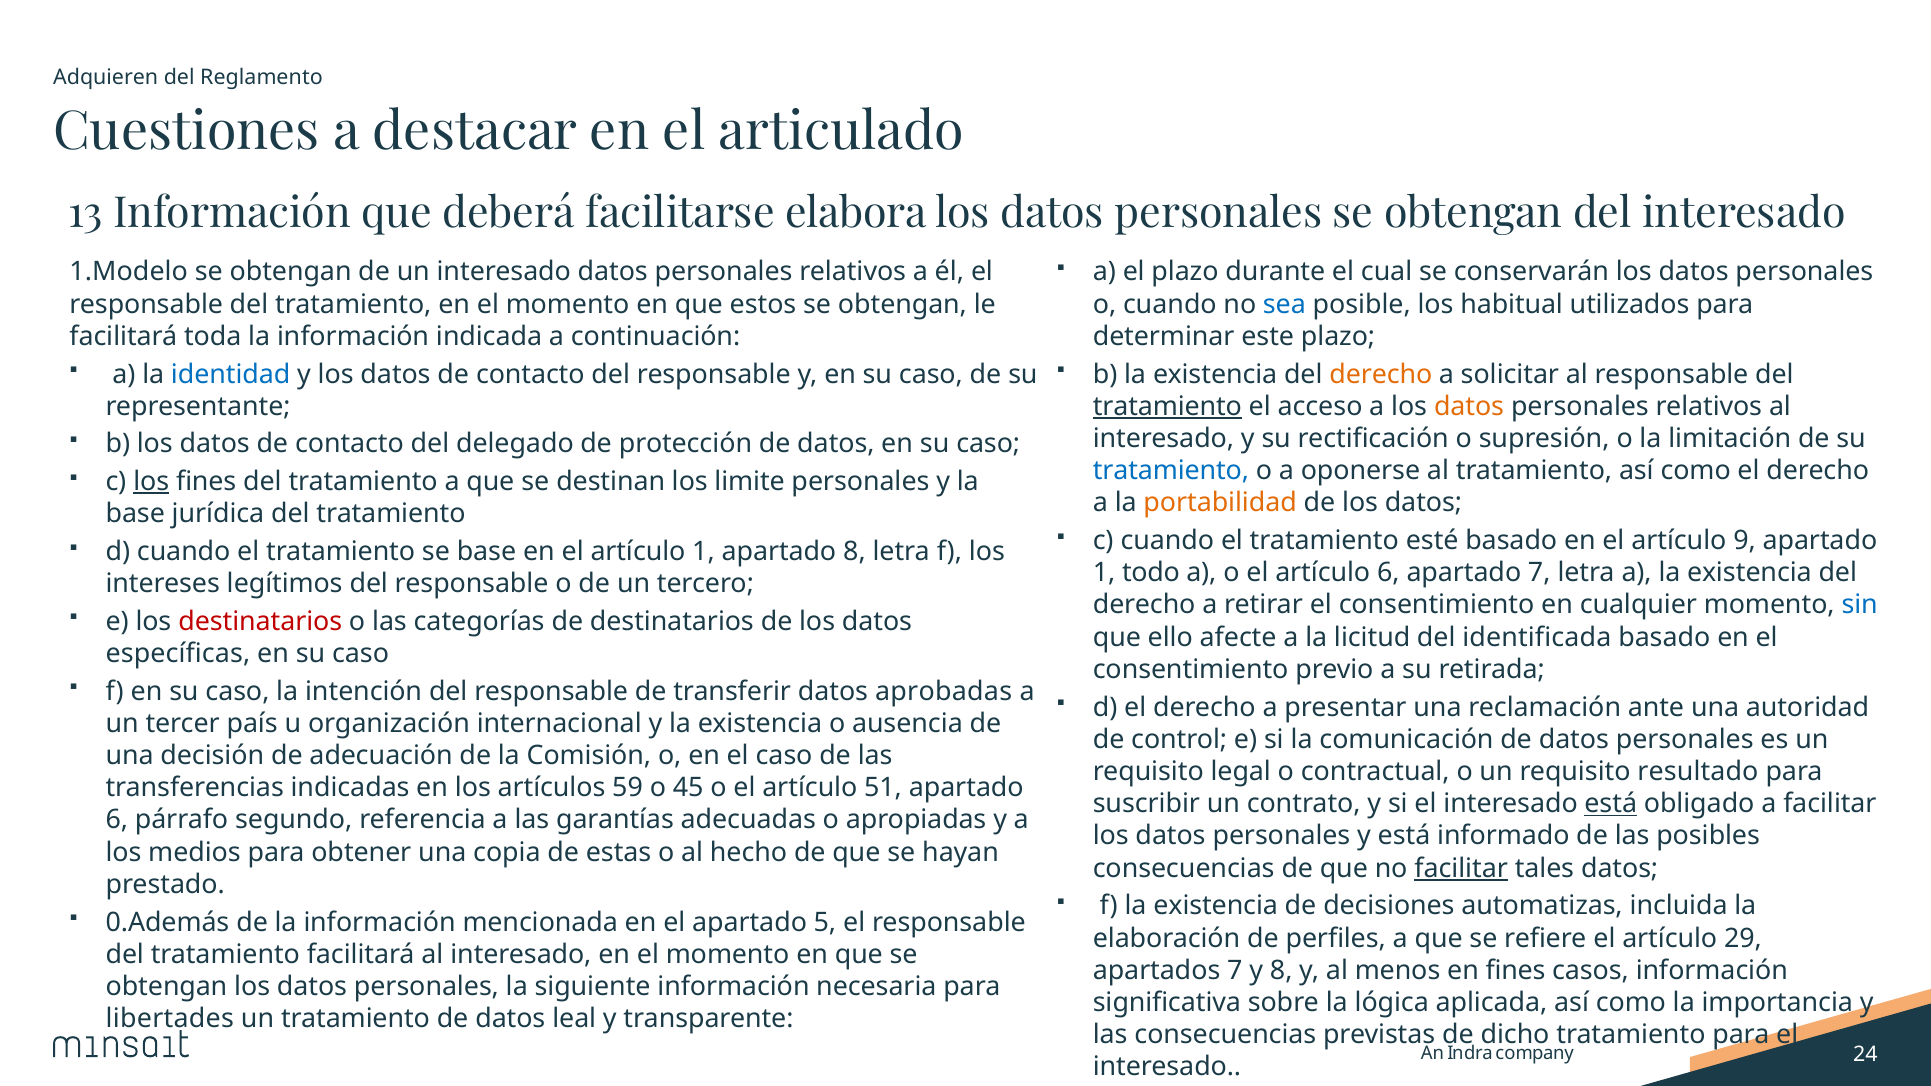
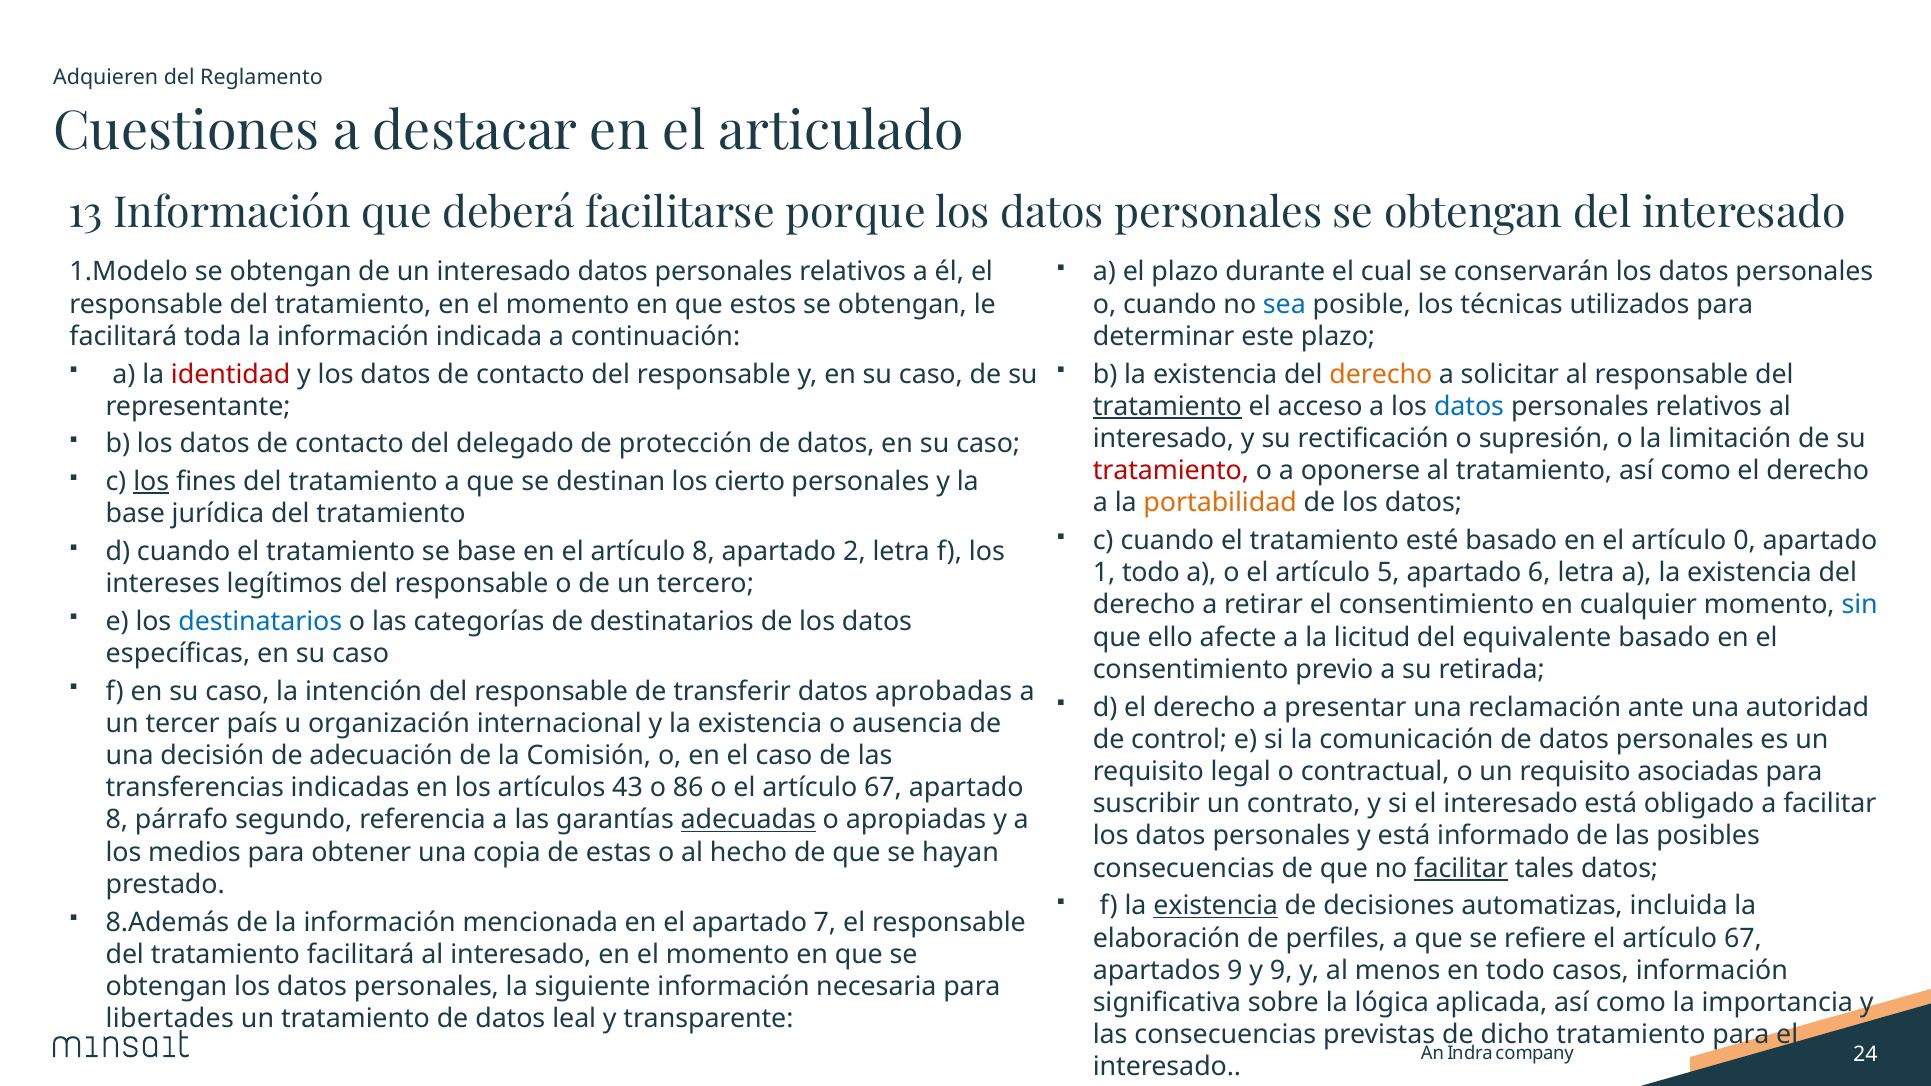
elabora: elabora -> porque
habitual: habitual -> técnicas
identidad colour: blue -> red
datos at (1469, 406) colour: orange -> blue
tratamiento at (1171, 471) colour: blue -> red
limite: limite -> cierto
9: 9 -> 0
artículo 1: 1 -> 8
apartado 8: 8 -> 2
artículo 6: 6 -> 5
apartado 7: 7 -> 6
destinatarios at (260, 621) colour: red -> blue
identificada: identificada -> equivalente
resultado: resultado -> asociadas
59: 59 -> 43
45: 45 -> 86
o el artículo 51: 51 -> 67
está at (1611, 804) underline: present -> none
6 at (117, 820): 6 -> 8
adecuadas underline: none -> present
existencia at (1216, 906) underline: none -> present
0.Además: 0.Además -> 8.Además
5: 5 -> 7
refiere el artículo 29: 29 -> 67
apartados 7: 7 -> 9
y 8: 8 -> 9
en fines: fines -> todo
